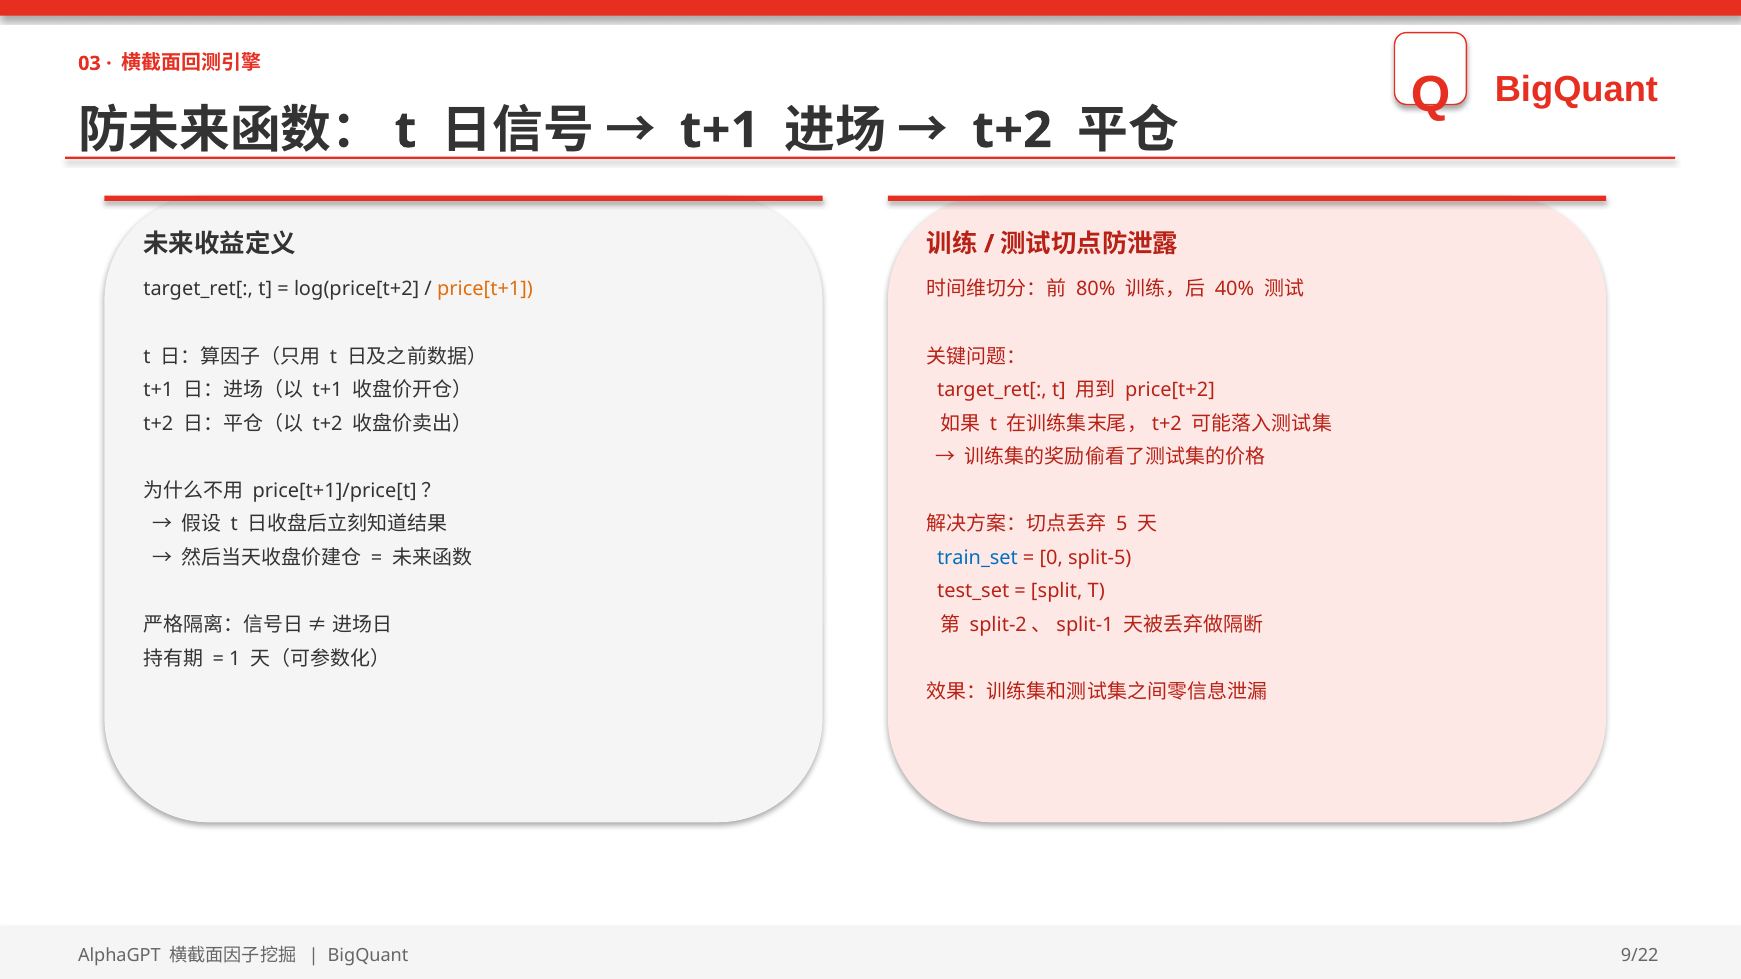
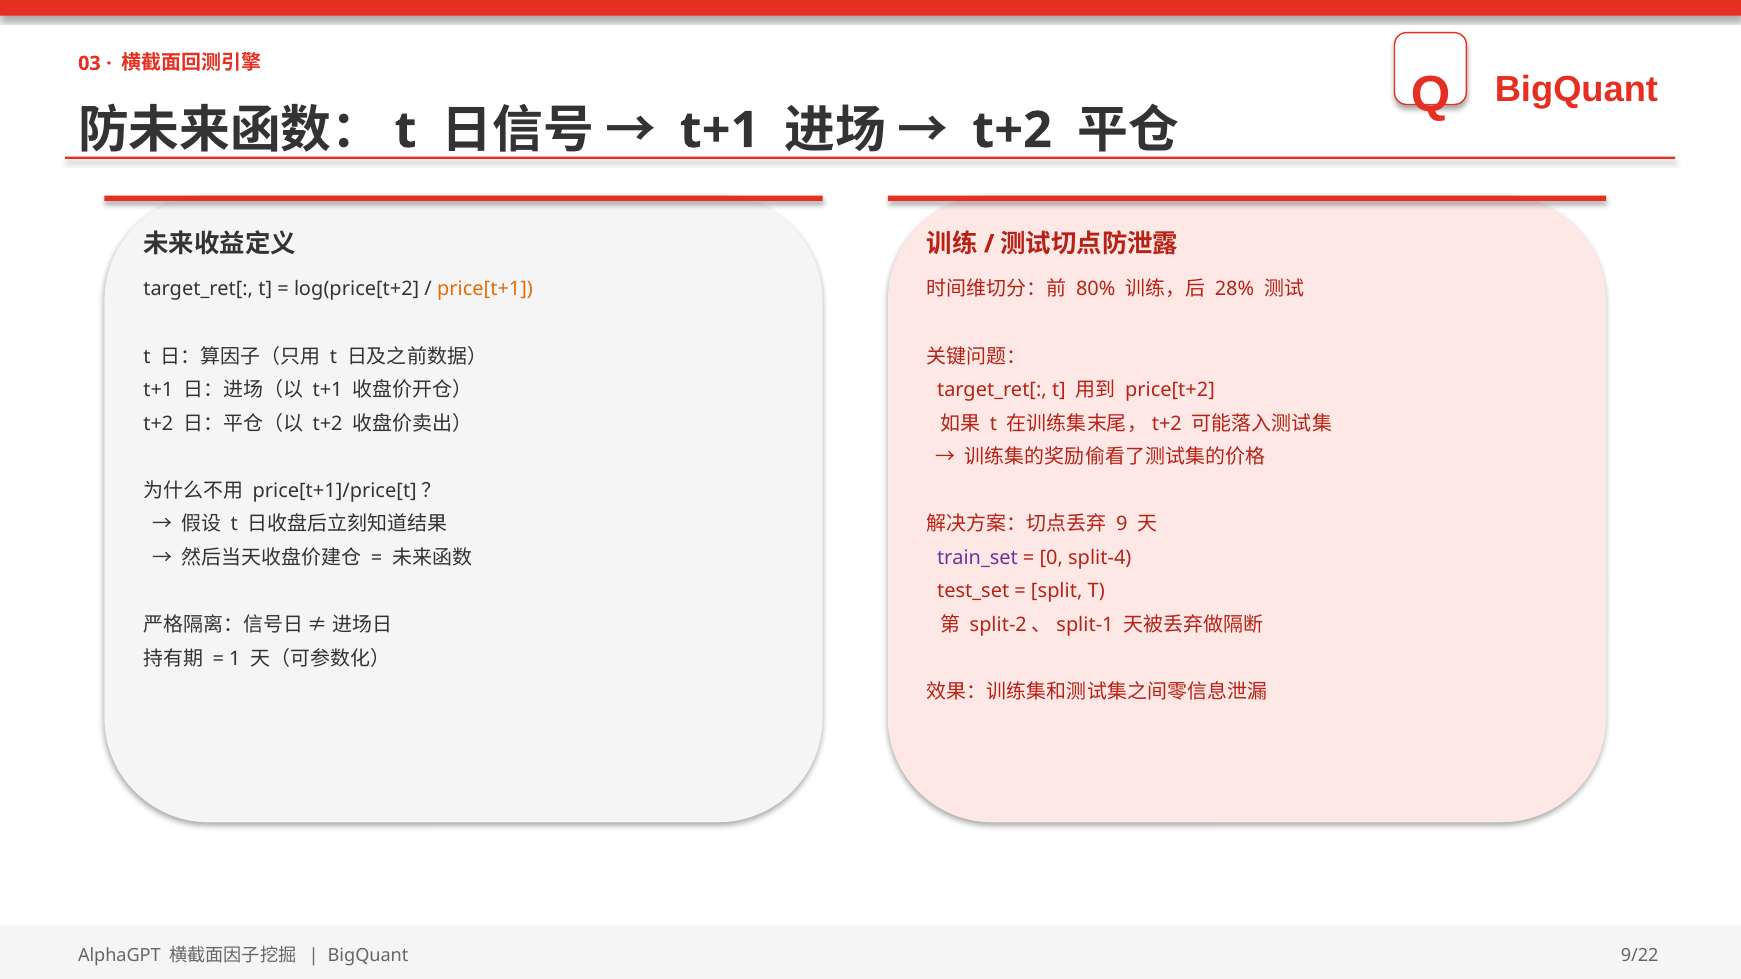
40%: 40% -> 28%
5: 5 -> 9
train_set colour: blue -> purple
split-5: split-5 -> split-4
